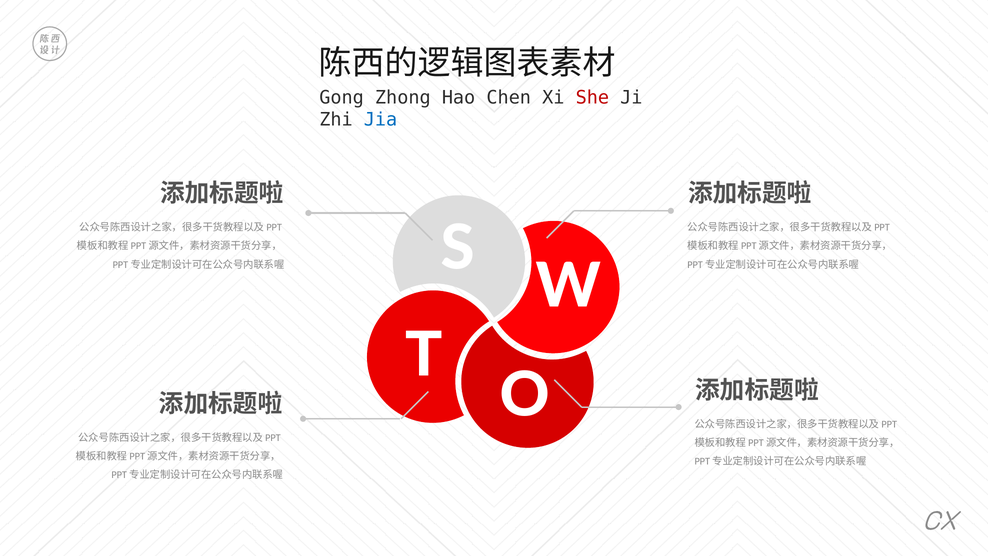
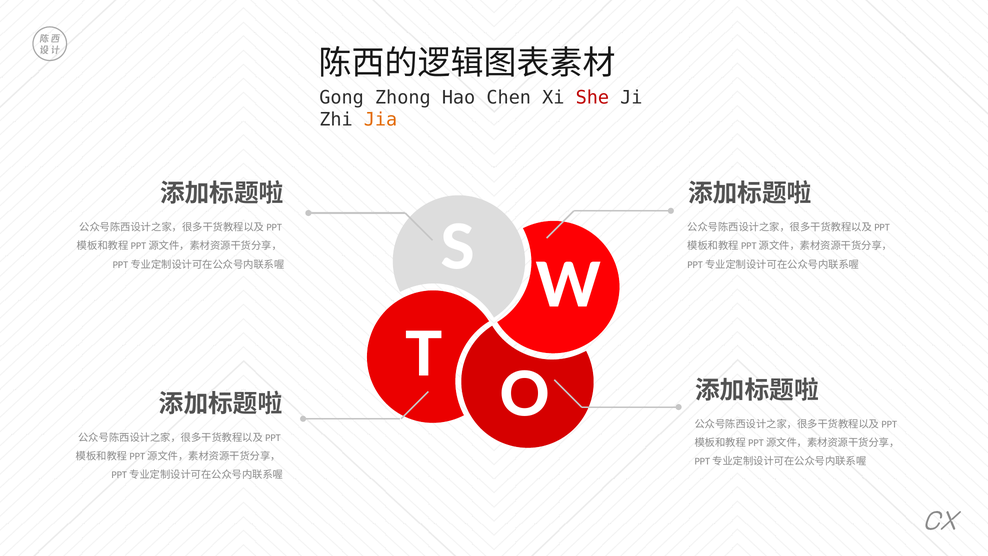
Jia colour: blue -> orange
